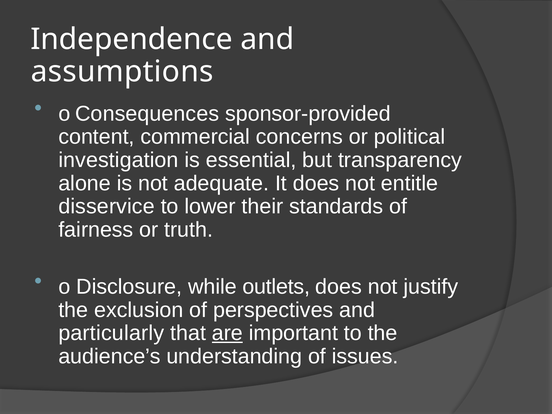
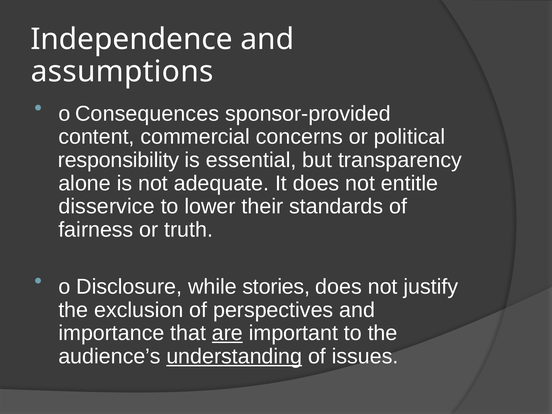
investigation: investigation -> responsibility
outlets: outlets -> stories
particularly: particularly -> importance
understanding underline: none -> present
